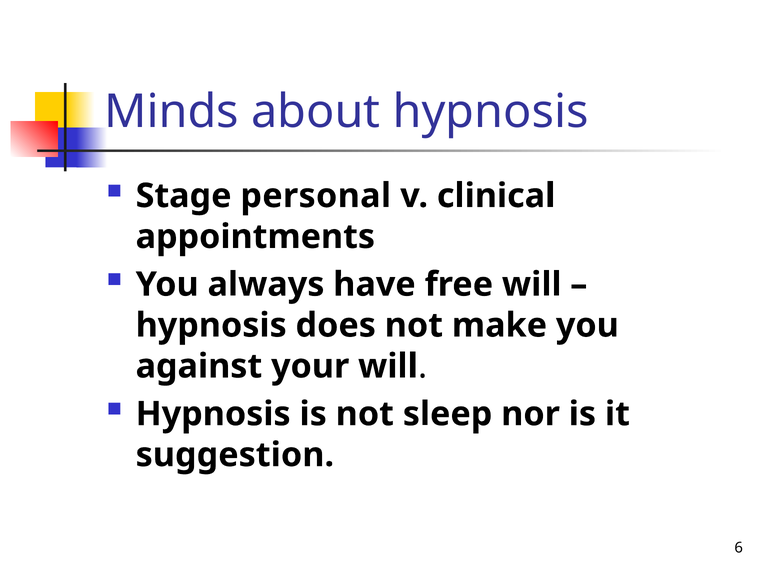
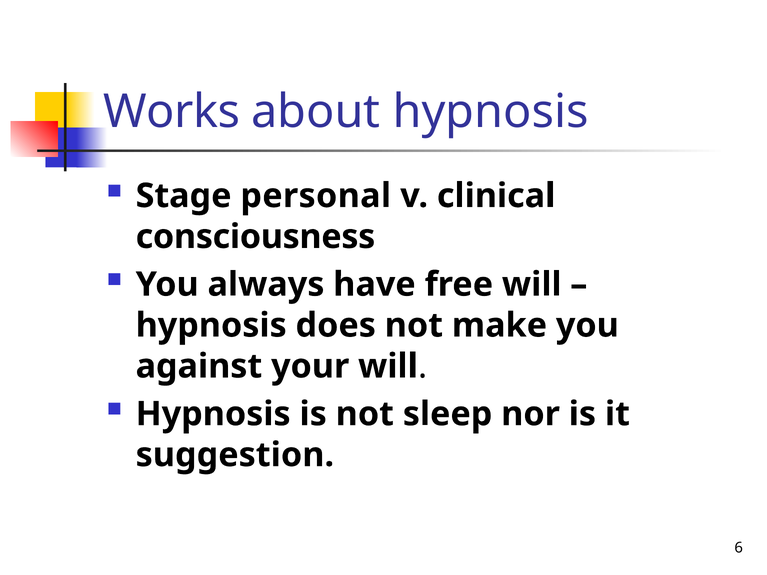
Minds: Minds -> Works
appointments: appointments -> consciousness
